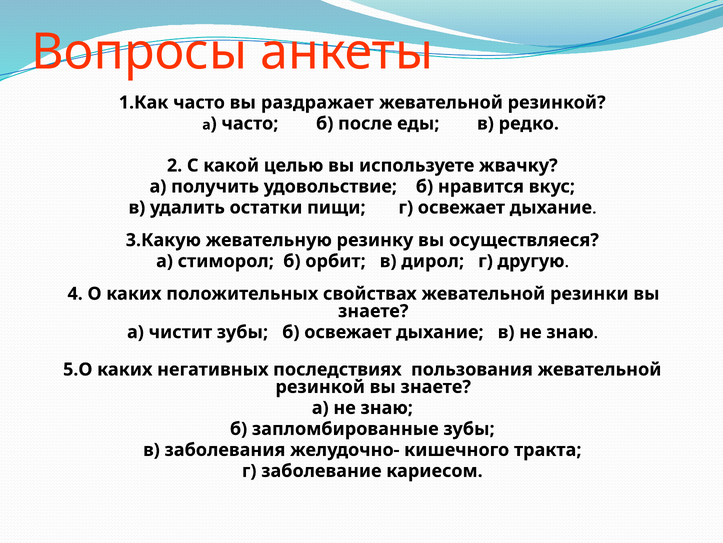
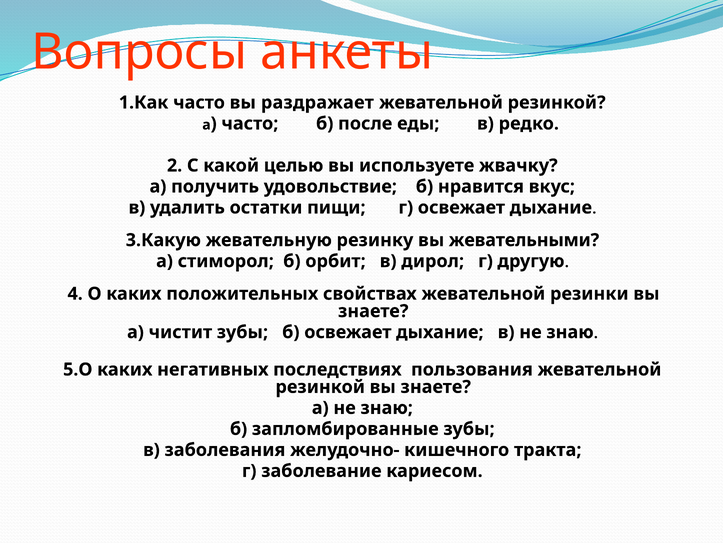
осуществляеся: осуществляеся -> жевательными
